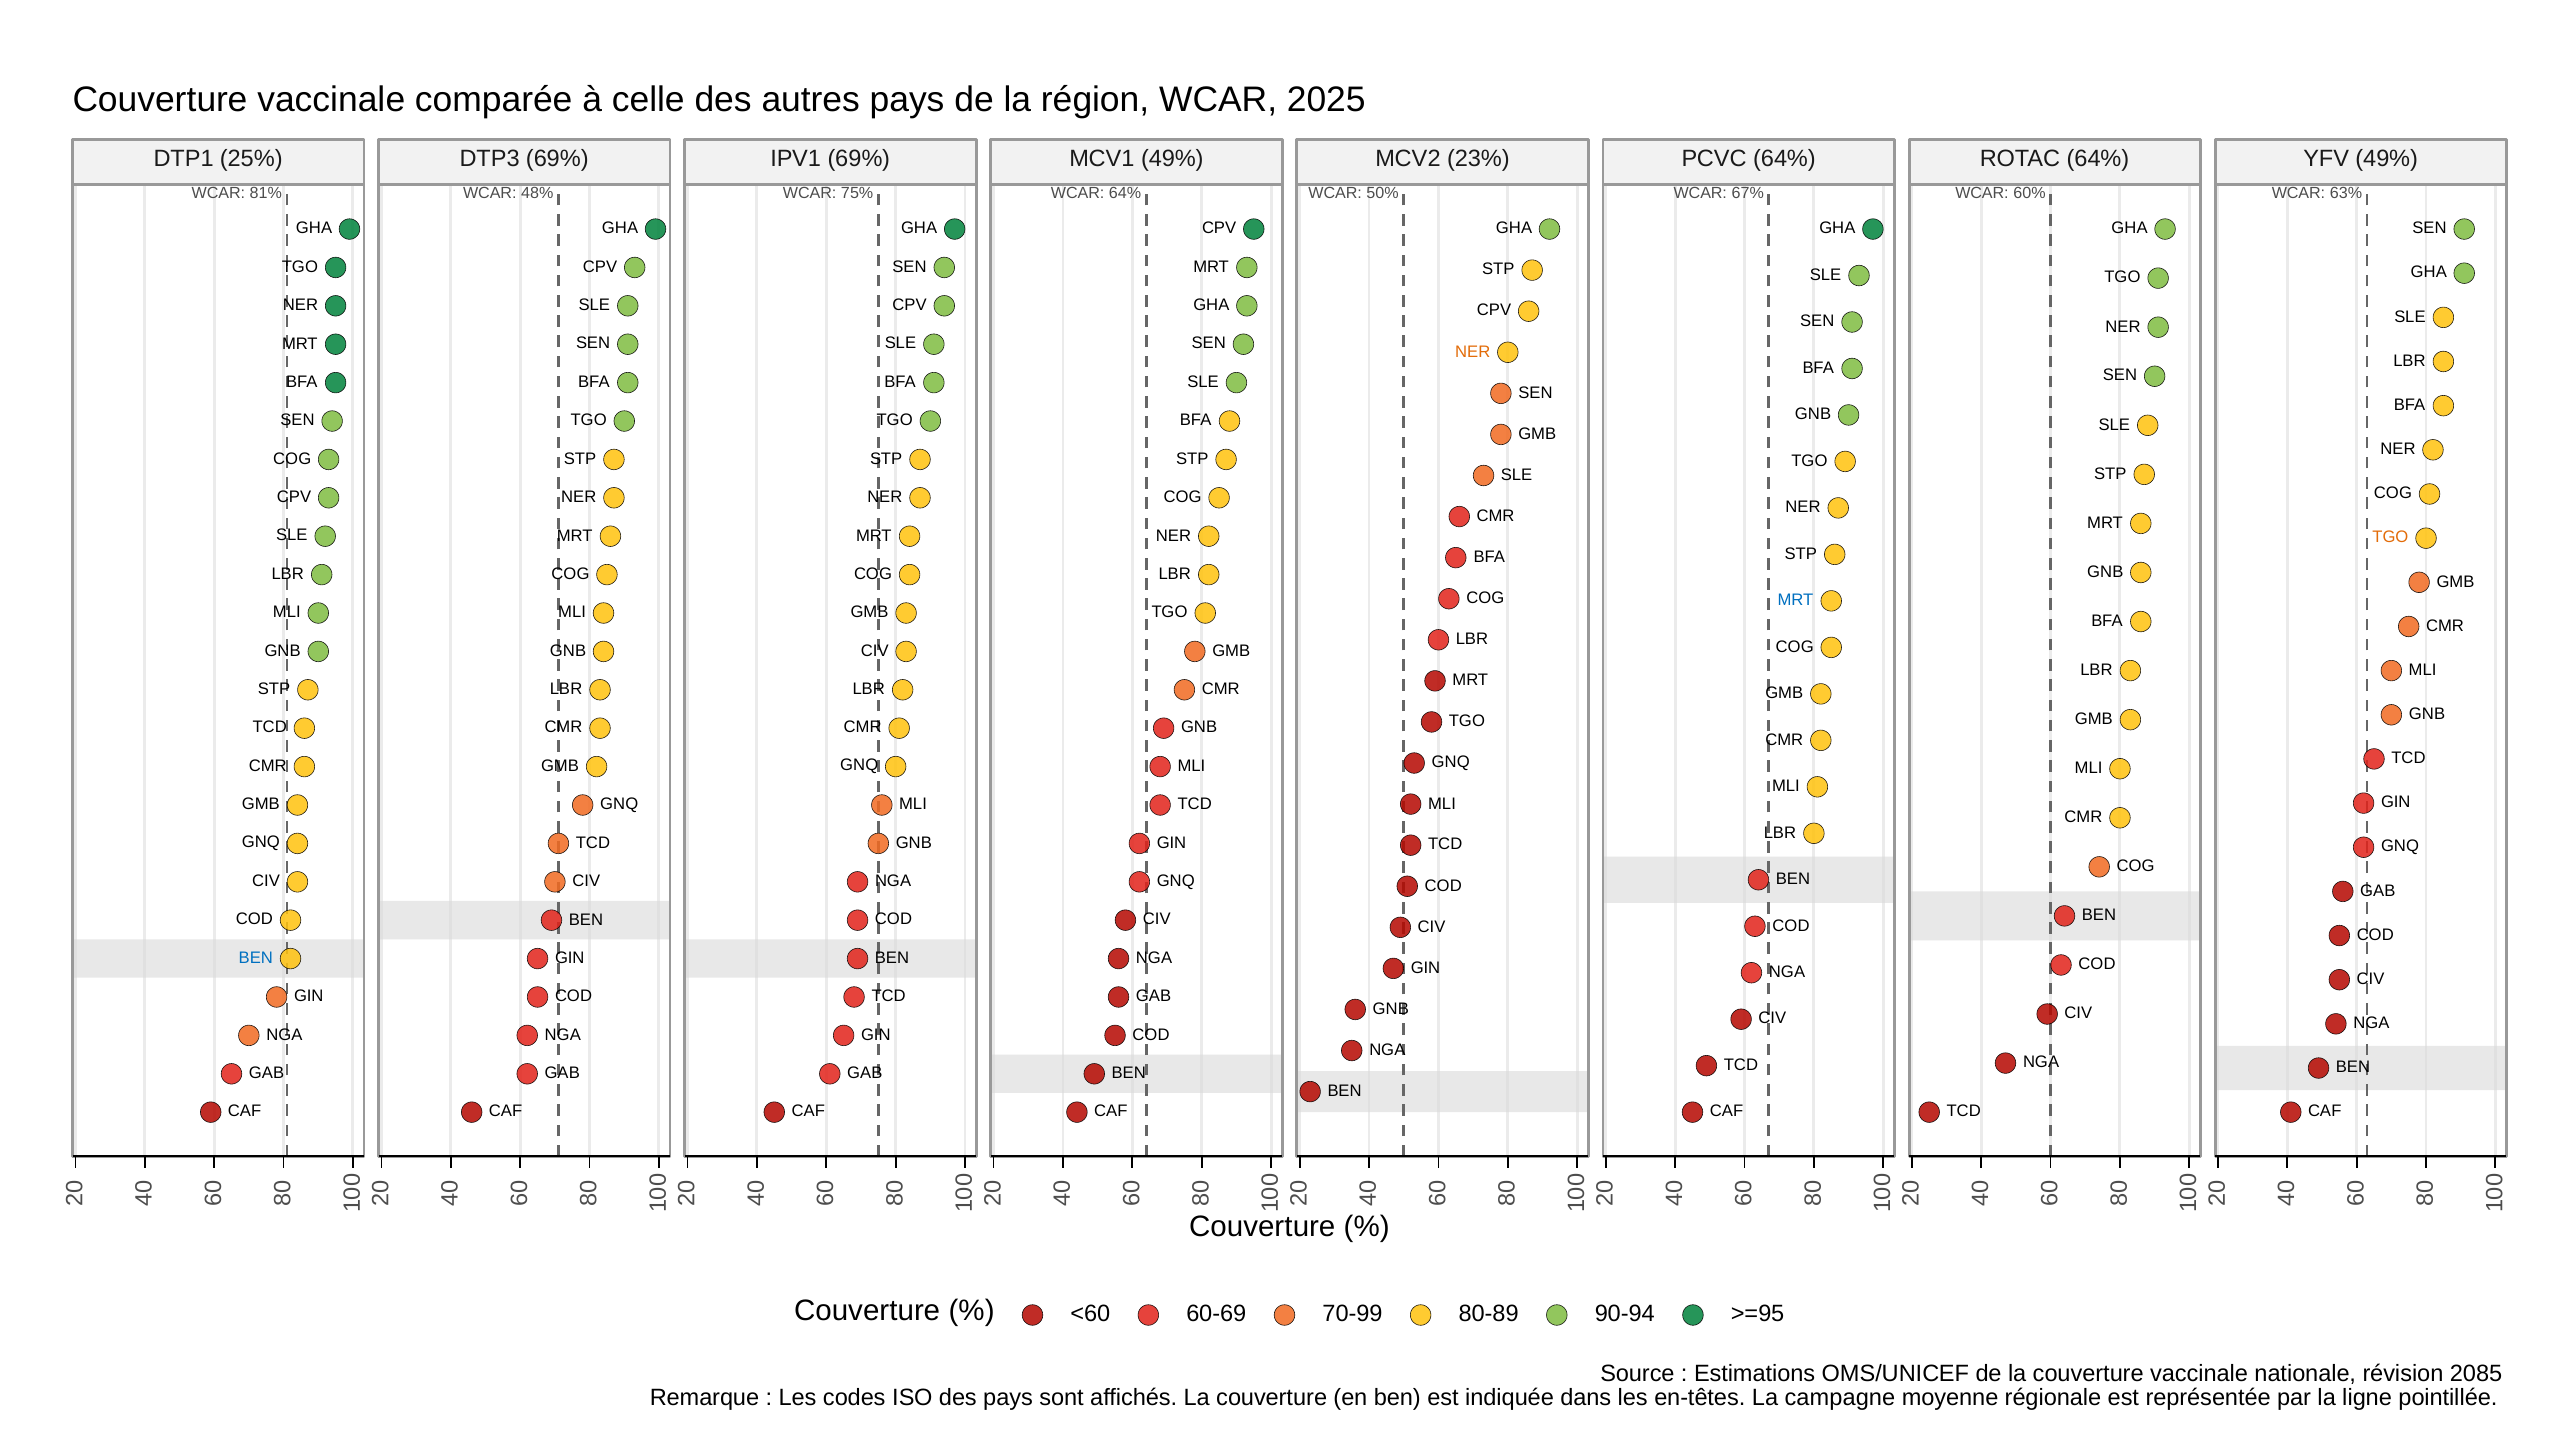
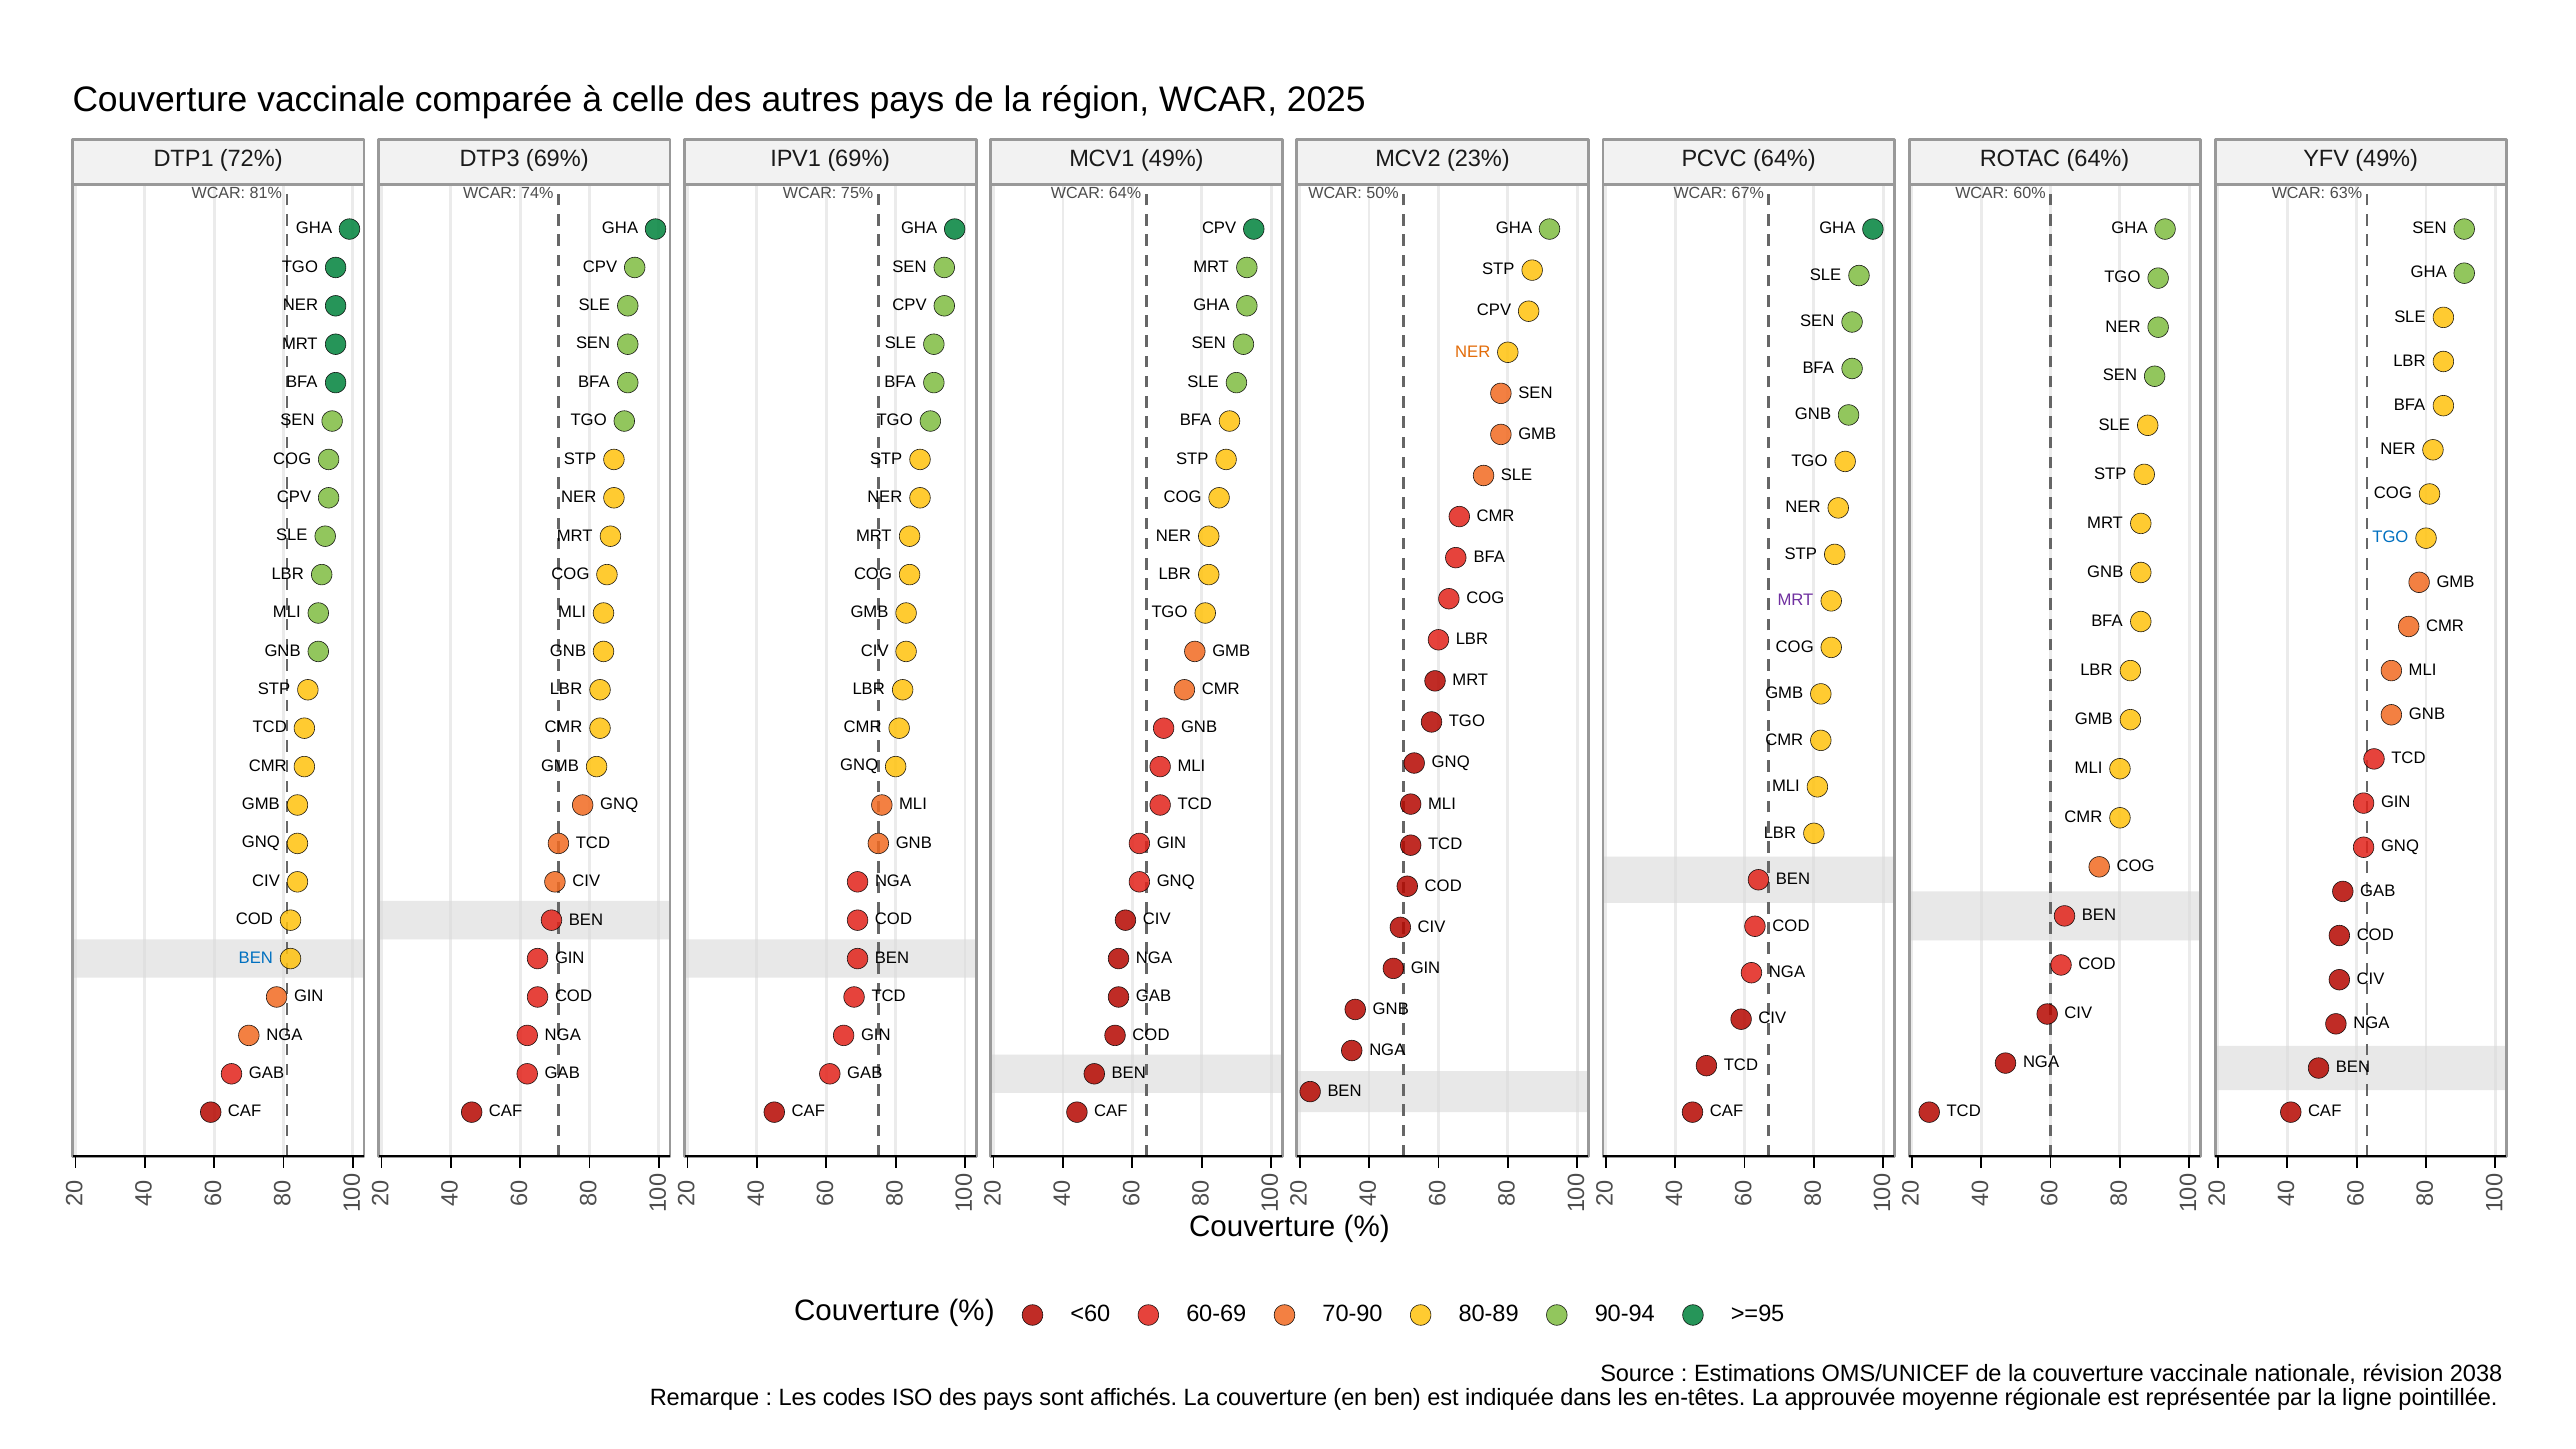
25%: 25% -> 72%
48%: 48% -> 74%
TGO at (2390, 537) colour: orange -> blue
MRT at (1796, 600) colour: blue -> purple
70-99: 70-99 -> 70-90
2085: 2085 -> 2038
campagne: campagne -> approuvée
